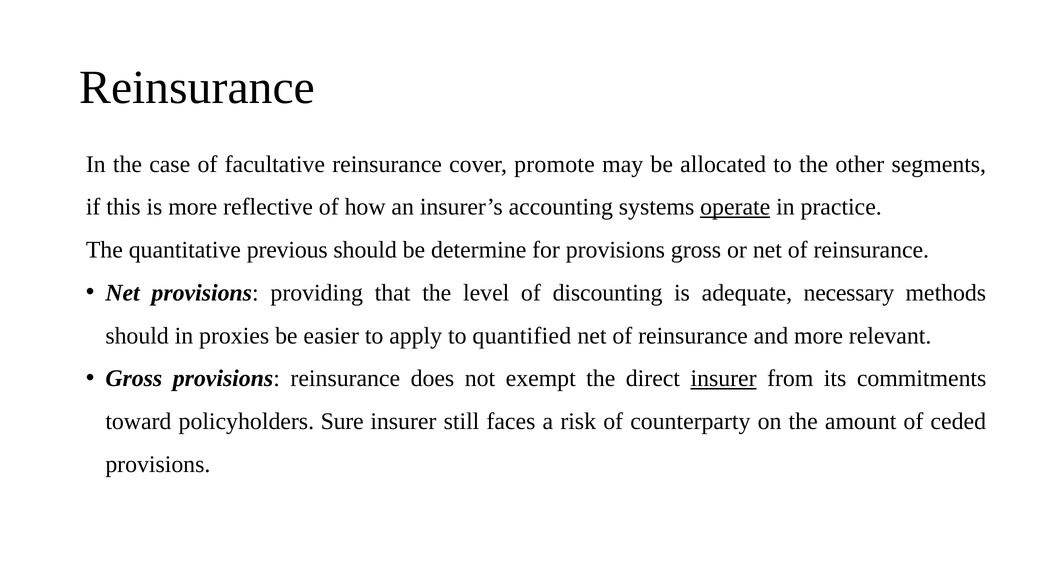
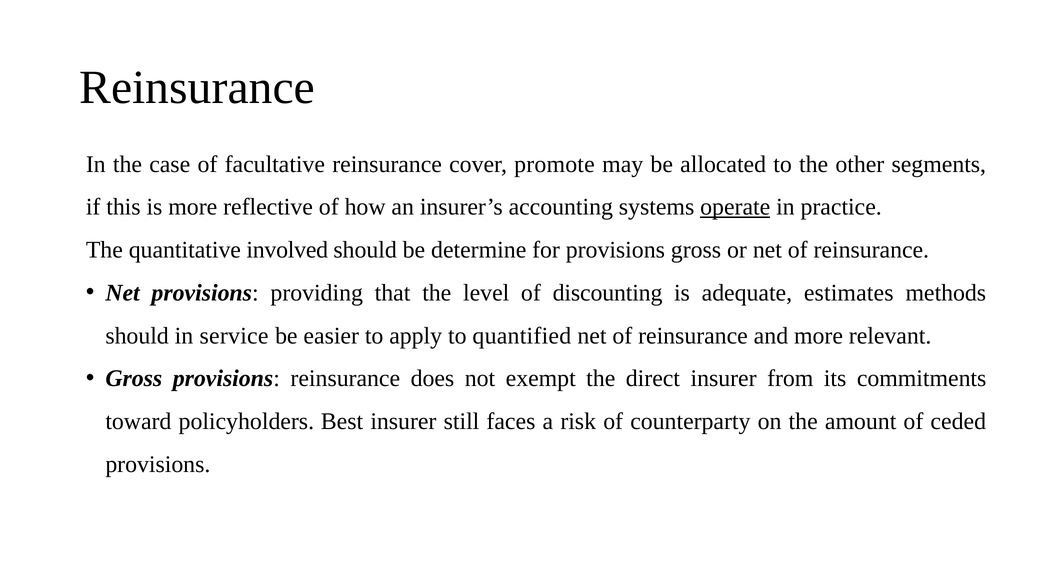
previous: previous -> involved
necessary: necessary -> estimates
proxies: proxies -> service
insurer at (724, 379) underline: present -> none
Sure: Sure -> Best
